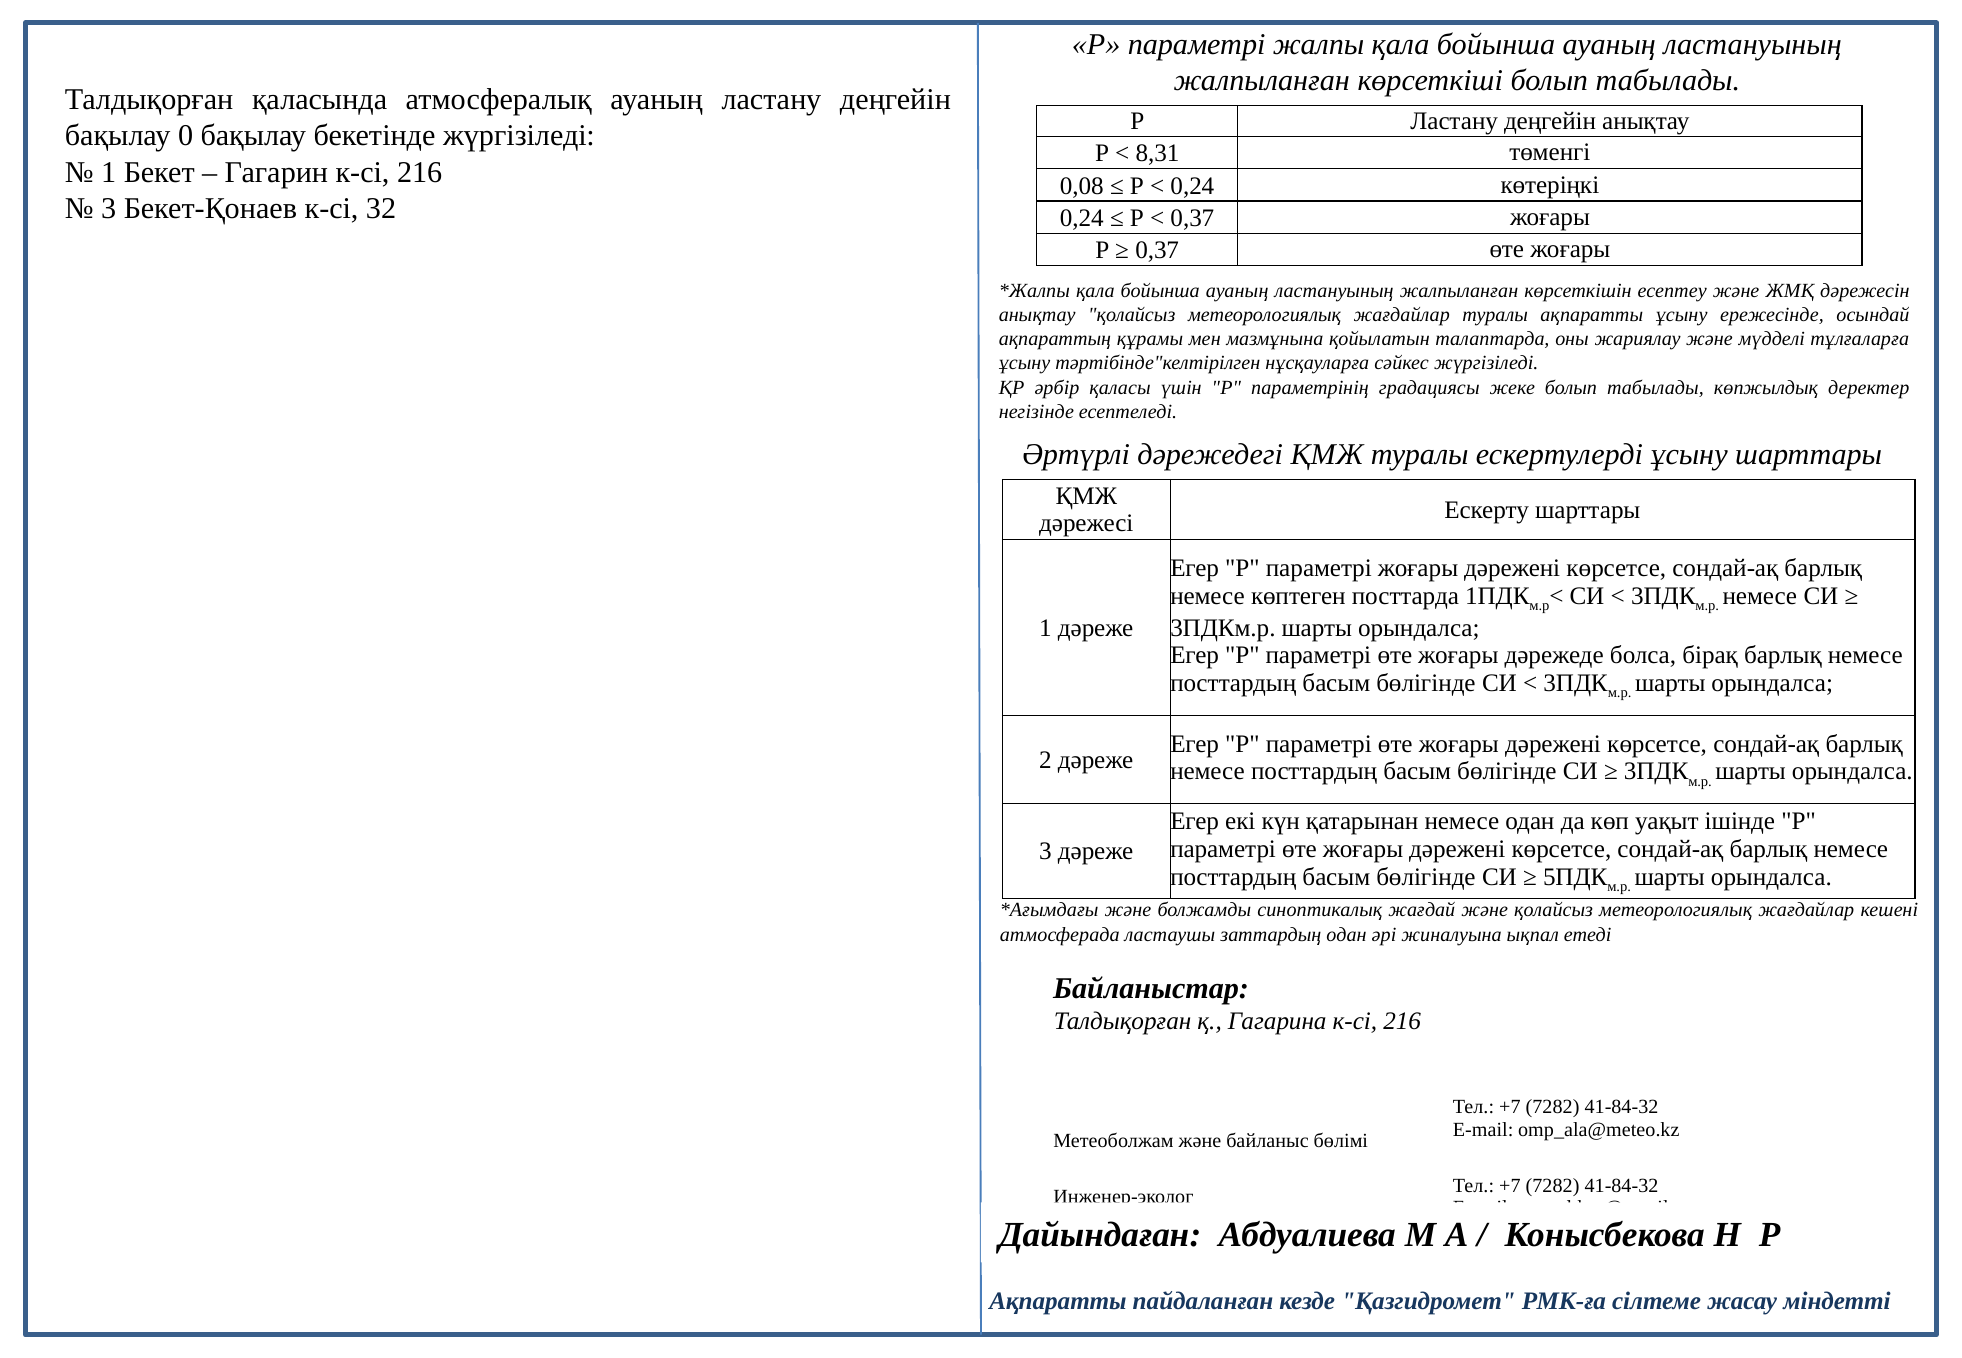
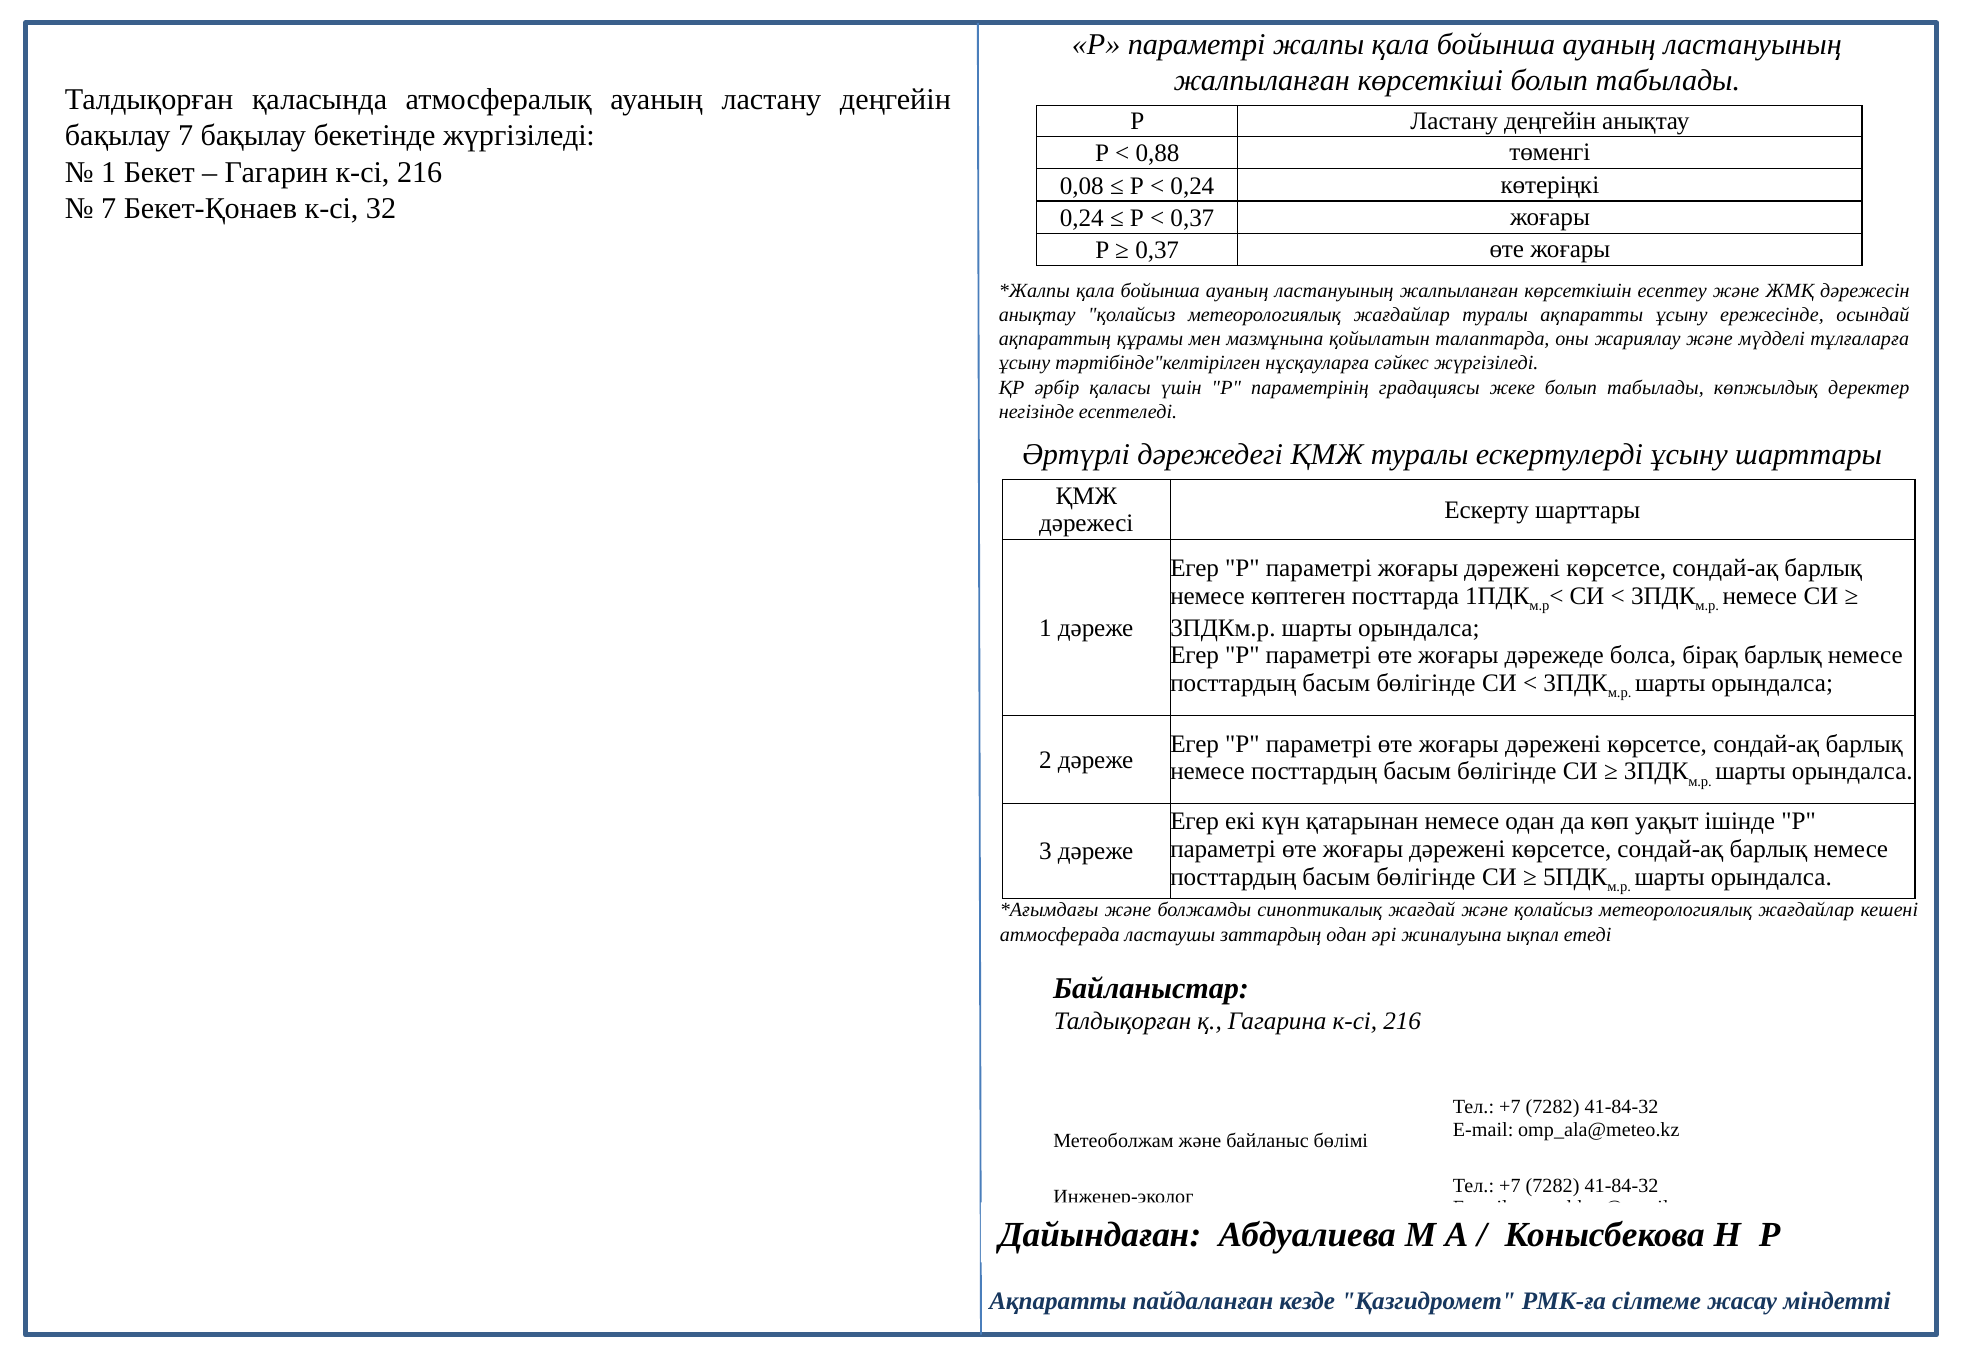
бақылау 0: 0 -> 7
8,31: 8,31 -> 0,88
3 at (109, 208): 3 -> 7
